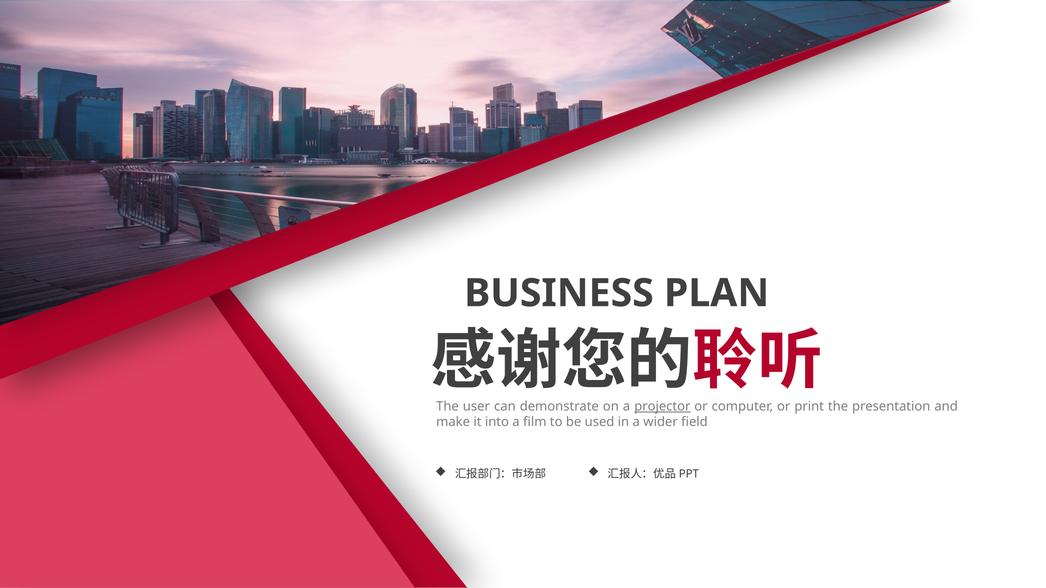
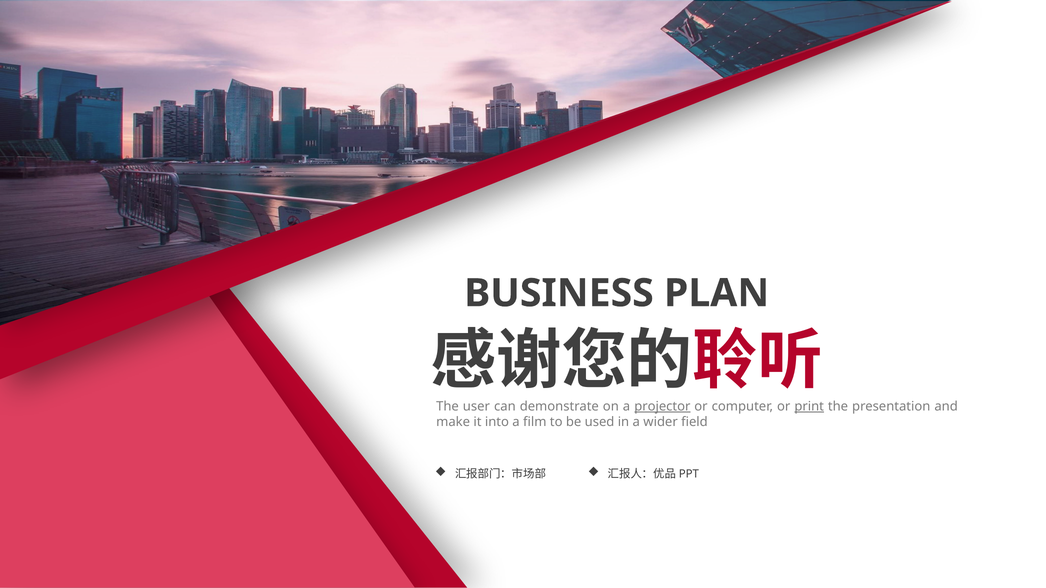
print underline: none -> present
